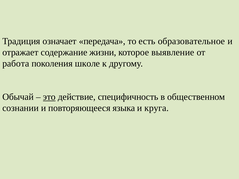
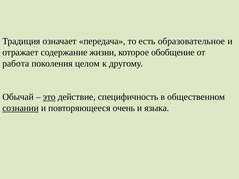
выявление: выявление -> обобщение
школе: школе -> целом
сознании underline: none -> present
языка: языка -> очень
круга: круга -> языка
